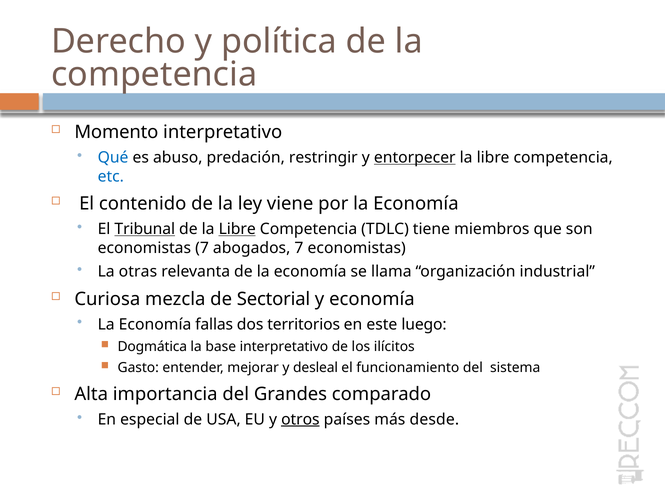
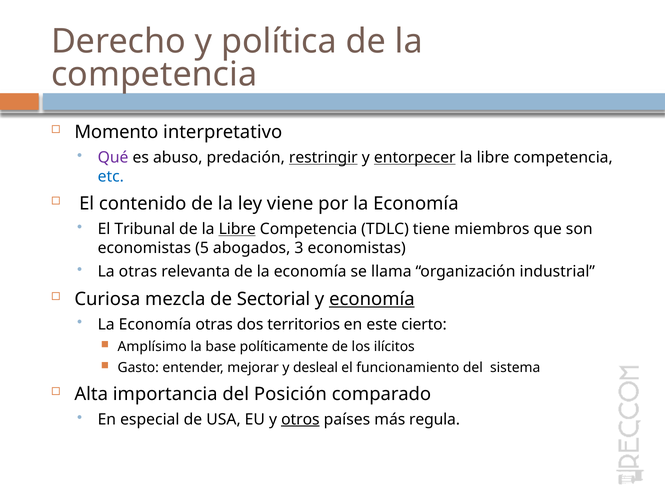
Qué colour: blue -> purple
restringir underline: none -> present
Tribunal underline: present -> none
economistas 7: 7 -> 5
abogados 7: 7 -> 3
economía at (372, 299) underline: none -> present
Economía fallas: fallas -> otras
luego: luego -> cierto
Dogmática: Dogmática -> Amplísimo
base interpretativo: interpretativo -> políticamente
Grandes: Grandes -> Posición
desde: desde -> regula
